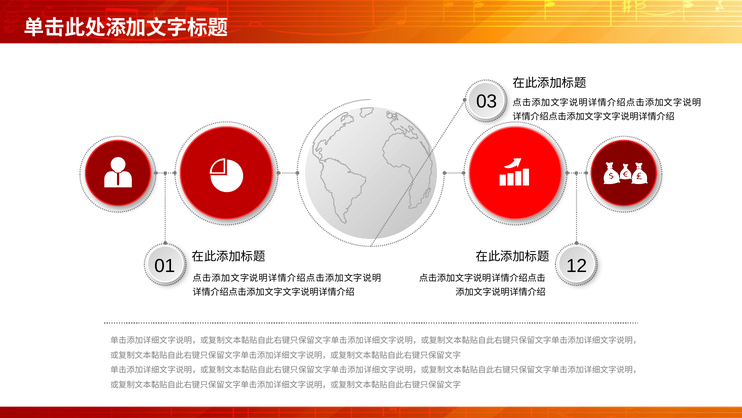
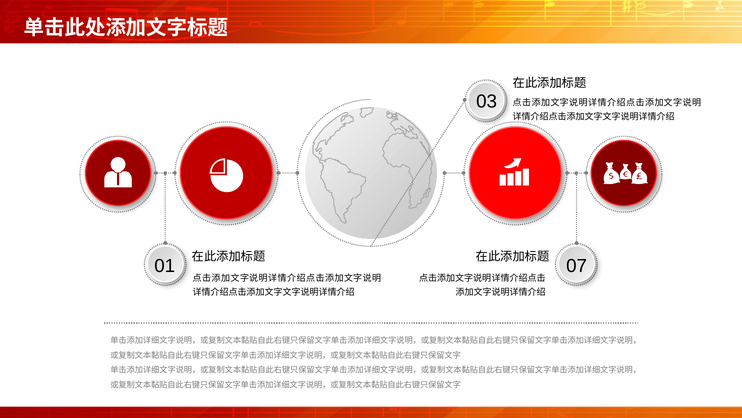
12: 12 -> 07
